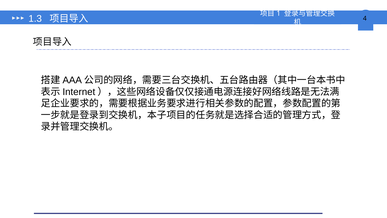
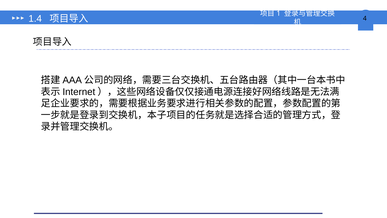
1.3: 1.3 -> 1.4
